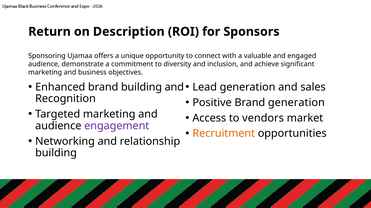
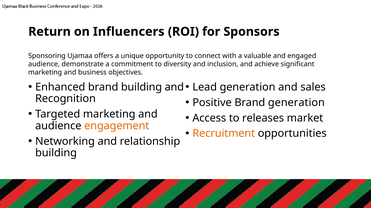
Description: Description -> Influencers
vendors: vendors -> releases
engagement colour: purple -> orange
